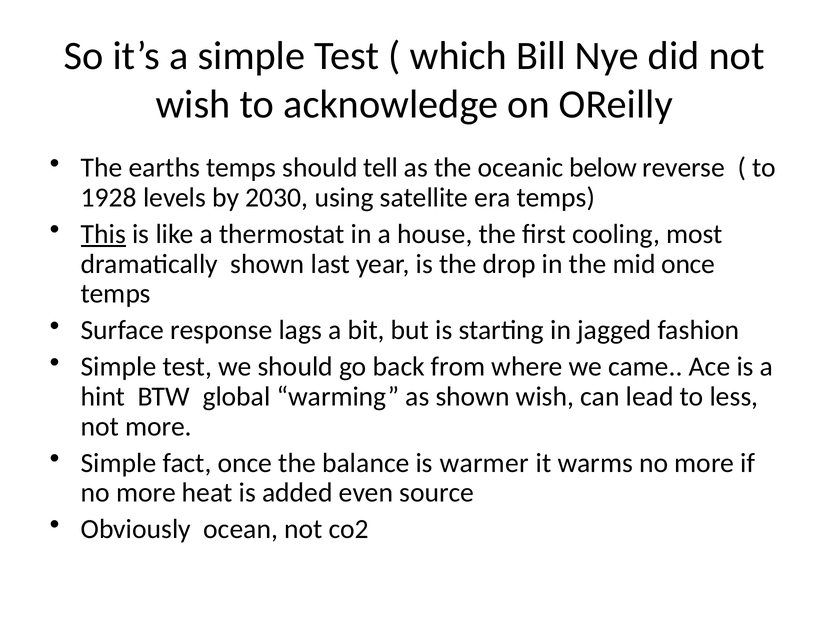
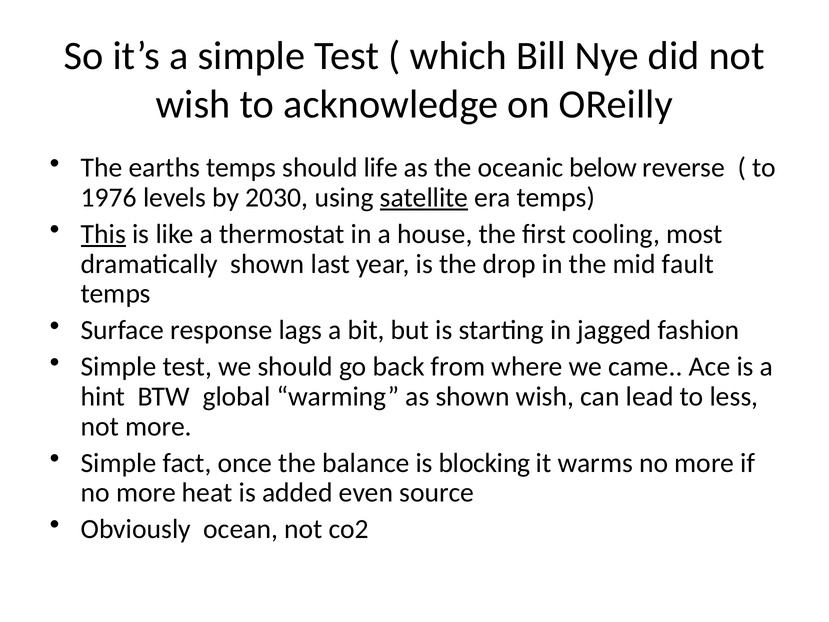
tell: tell -> life
1928: 1928 -> 1976
satellite underline: none -> present
mid once: once -> fault
warmer: warmer -> blocking
